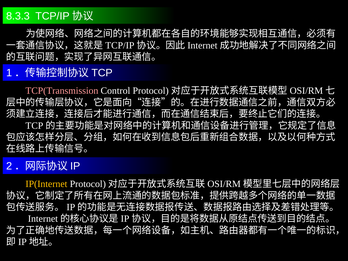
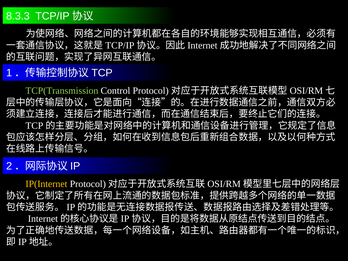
TCP(Transmission colour: pink -> light green
